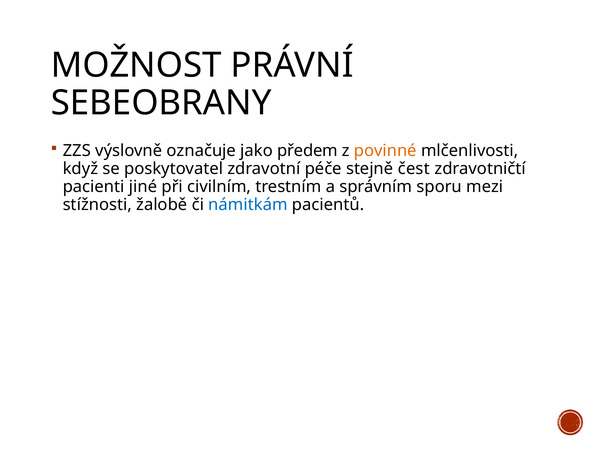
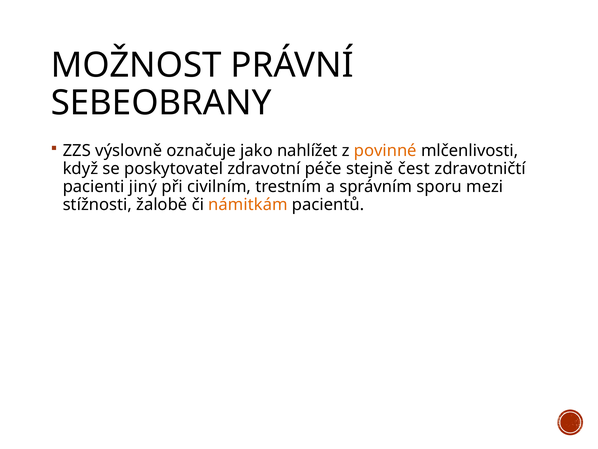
předem: předem -> nahlížet
jiné: jiné -> jiný
námitkám colour: blue -> orange
